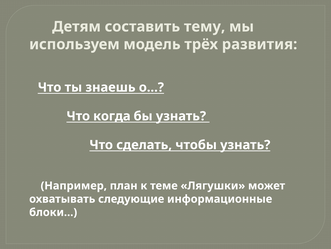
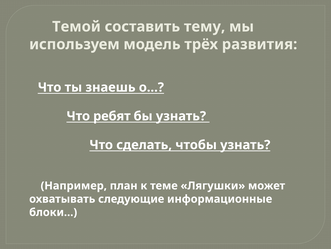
Детям: Детям -> Темой
когда: когда -> ребят
